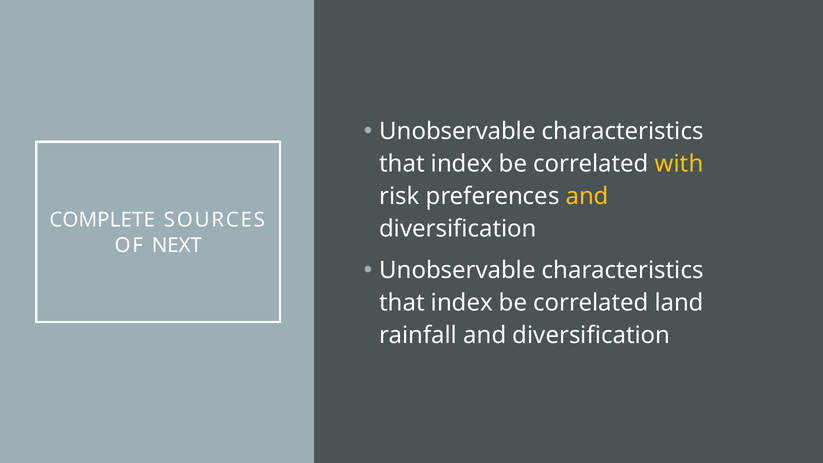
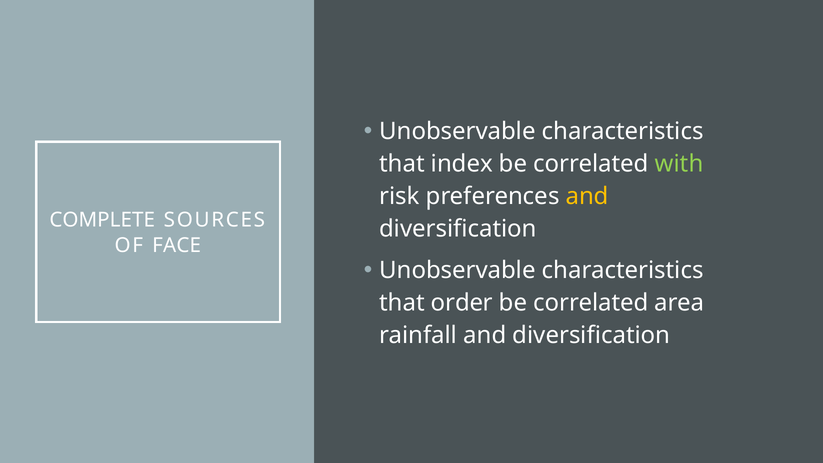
with colour: yellow -> light green
NEXT: NEXT -> FACE
index at (462, 303): index -> order
land: land -> area
